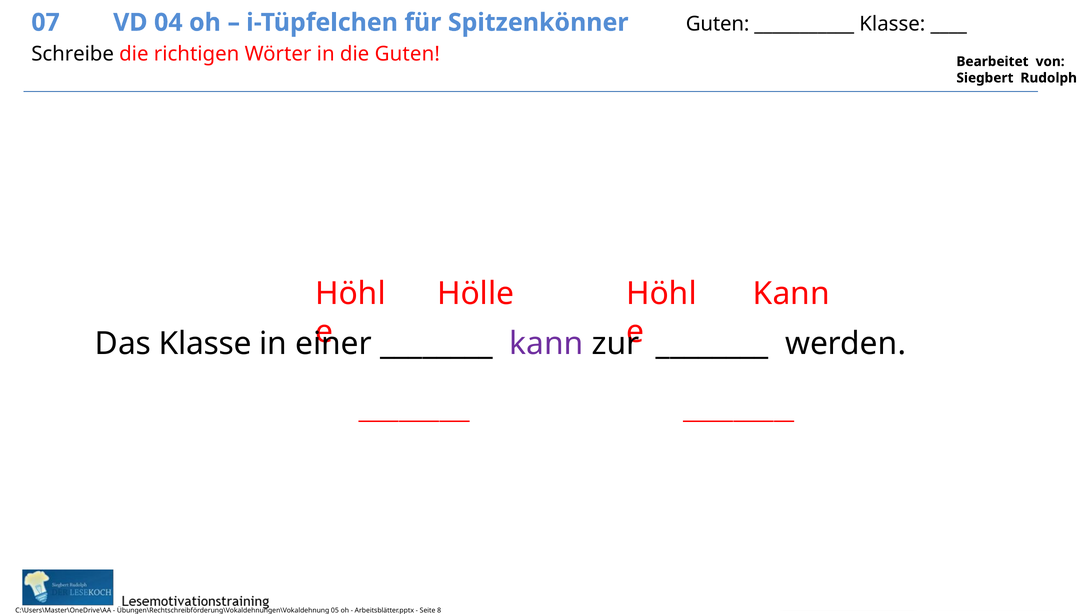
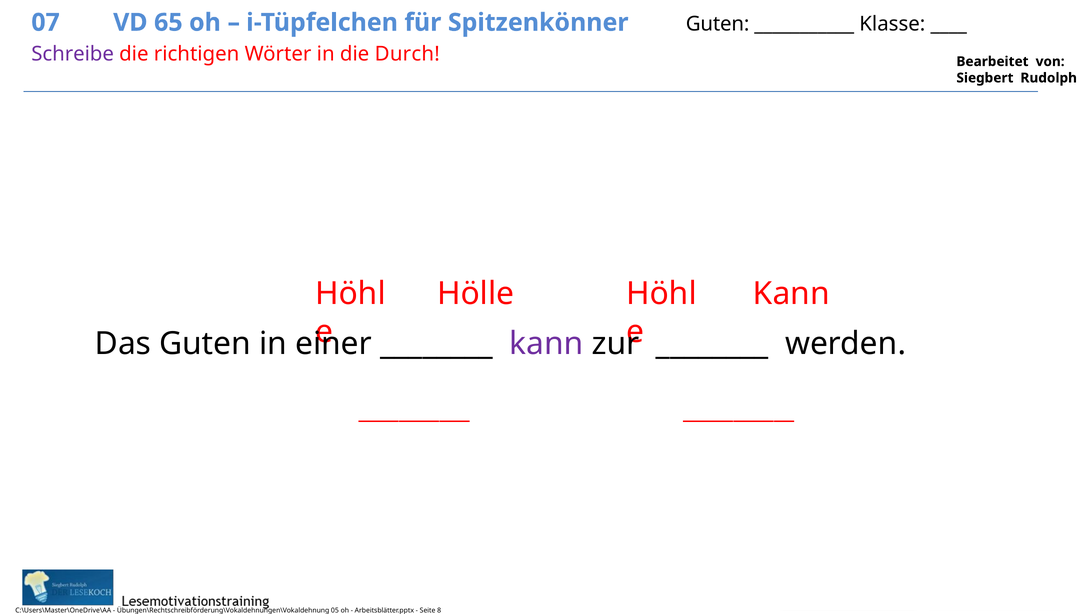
04: 04 -> 65
Schreibe colour: black -> purple
die Guten: Guten -> Durch
Das Klasse: Klasse -> Guten
